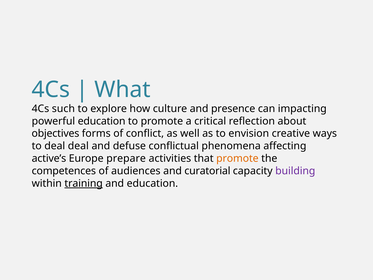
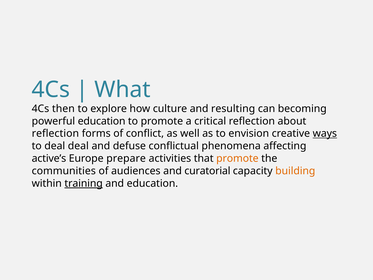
such: such -> then
presence: presence -> resulting
impacting: impacting -> becoming
objectives at (55, 133): objectives -> reflection
ways underline: none -> present
competences: competences -> communities
building colour: purple -> orange
